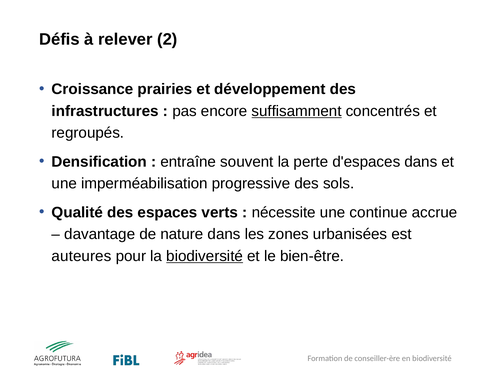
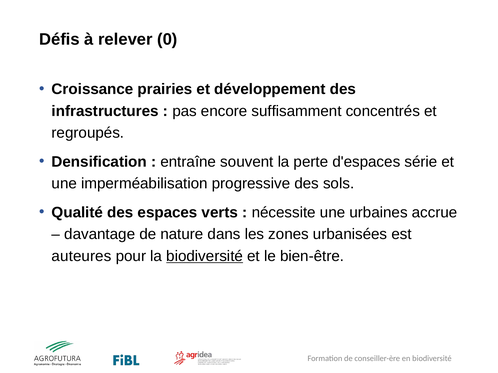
2: 2 -> 0
suffisamment underline: present -> none
d'espaces dans: dans -> série
continue: continue -> urbaines
